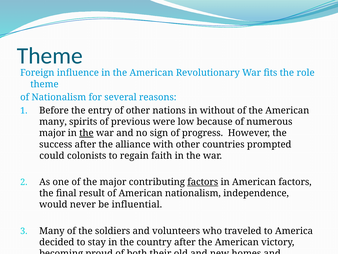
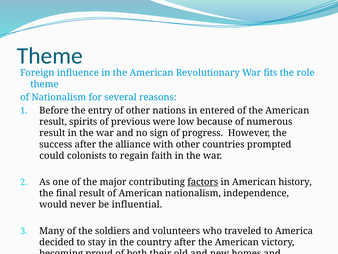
without: without -> entered
many at (53, 122): many -> result
major at (52, 133): major -> result
the at (86, 133) underline: present -> none
American factors: factors -> history
